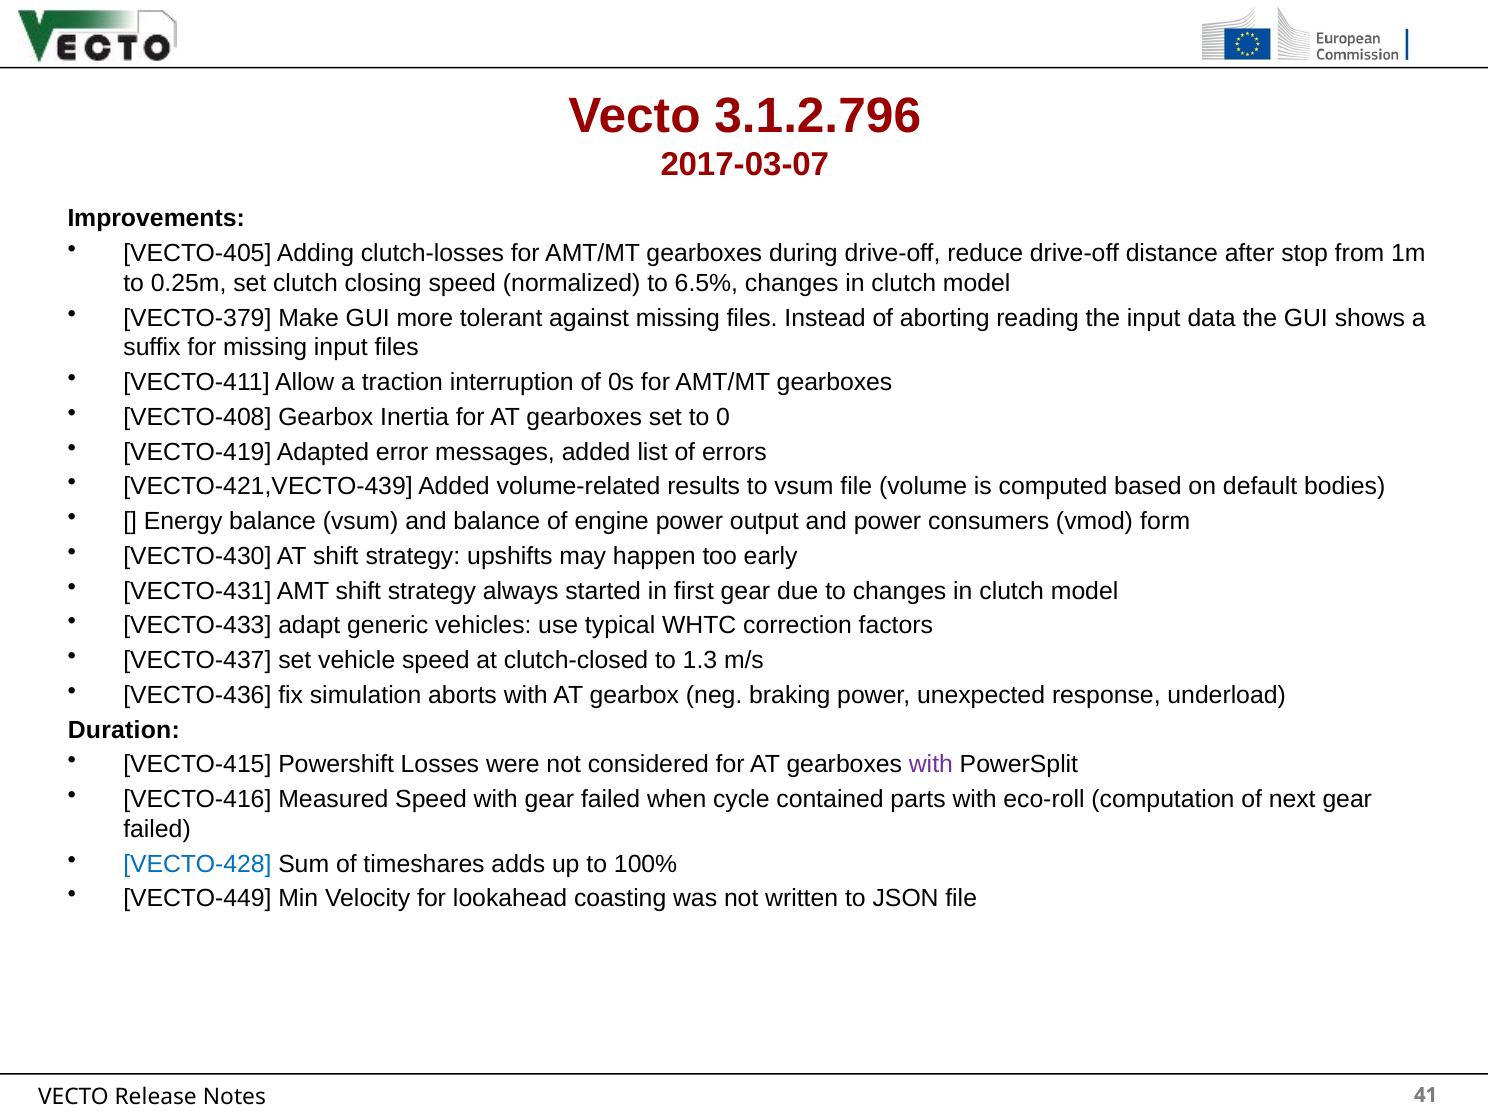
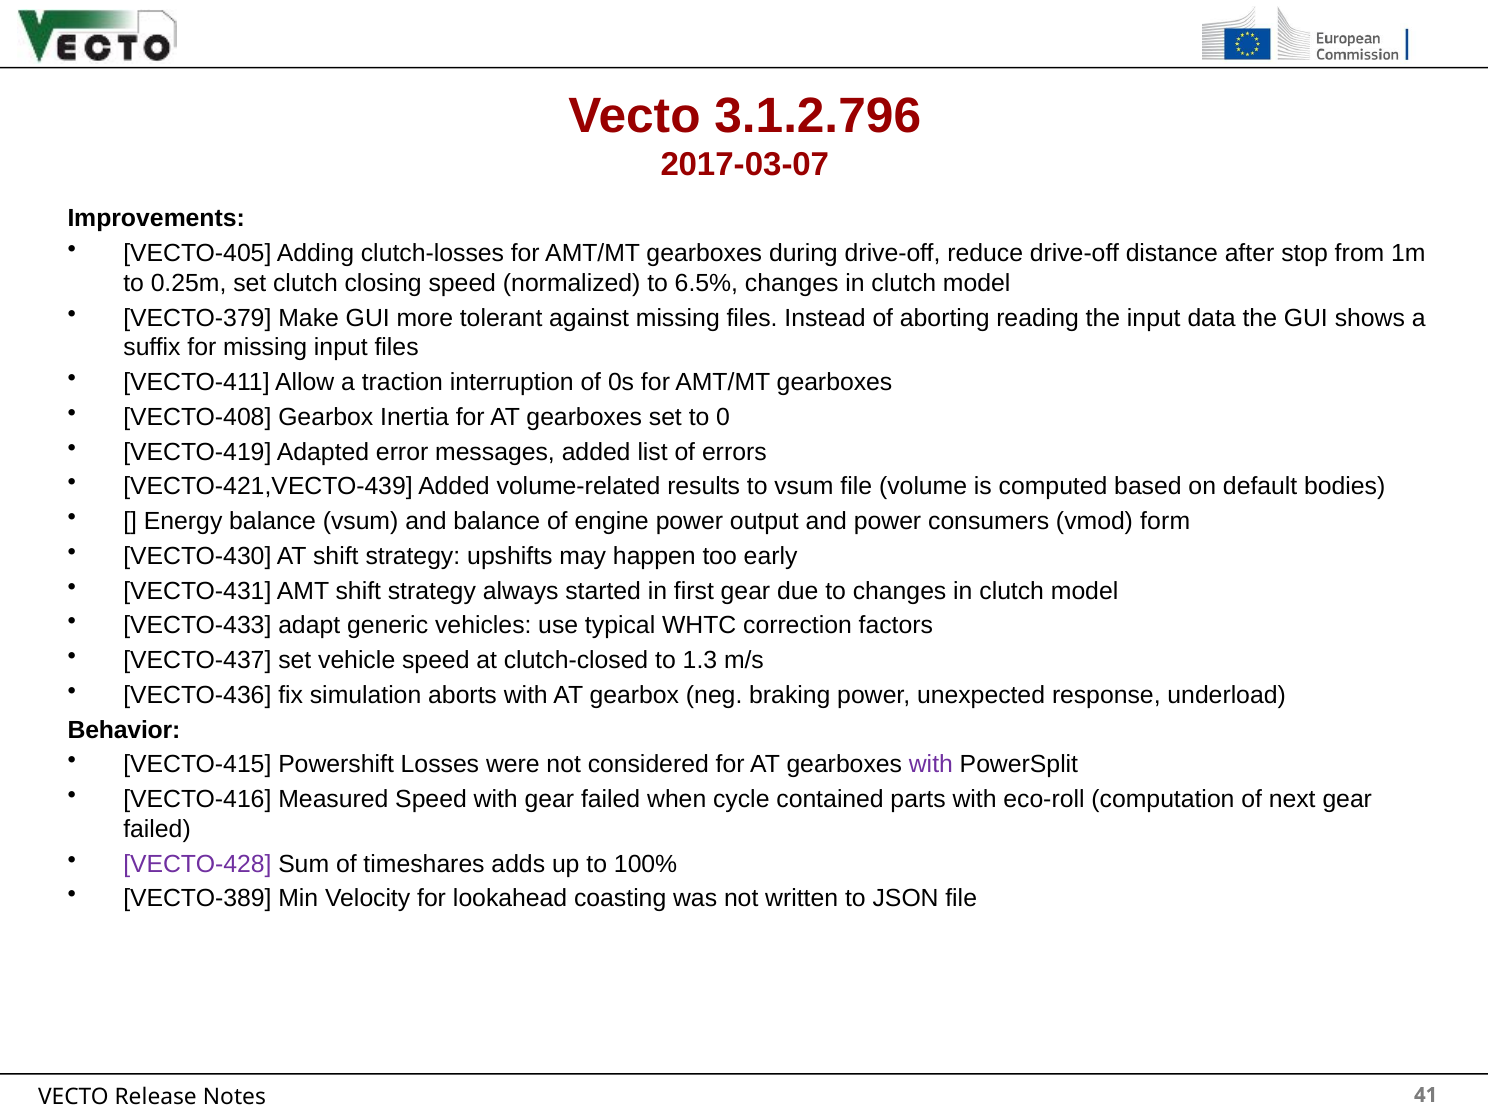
Duration: Duration -> Behavior
VECTO-428 colour: blue -> purple
VECTO-449: VECTO-449 -> VECTO-389
